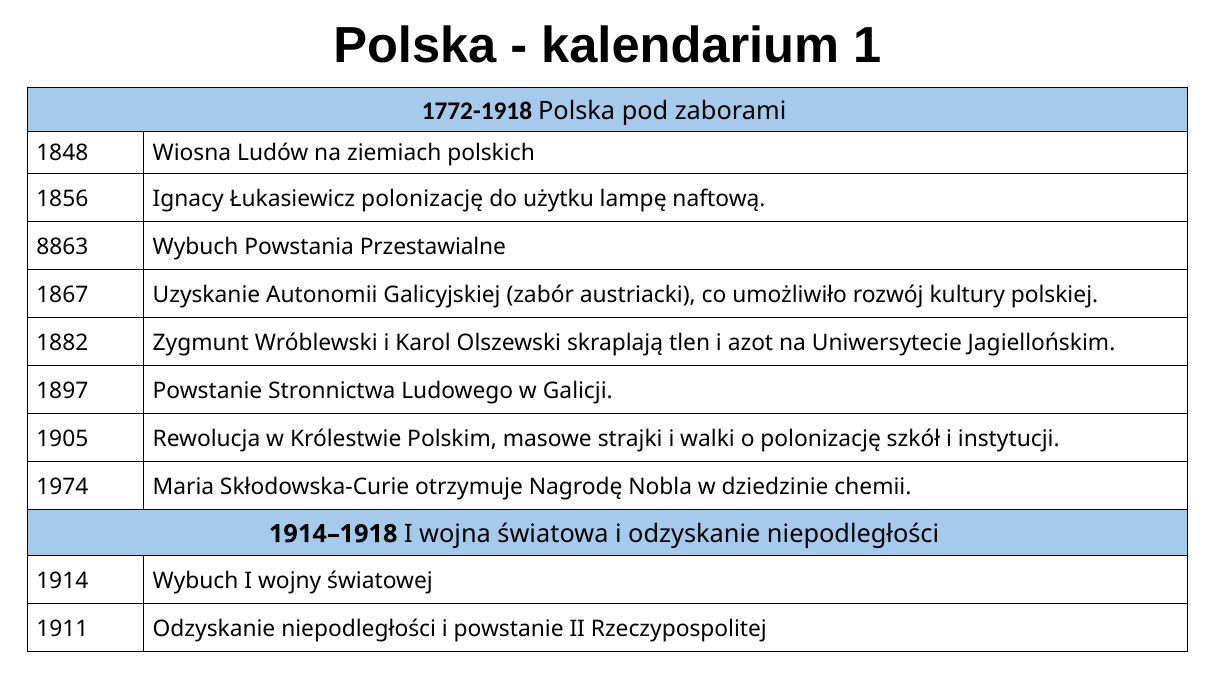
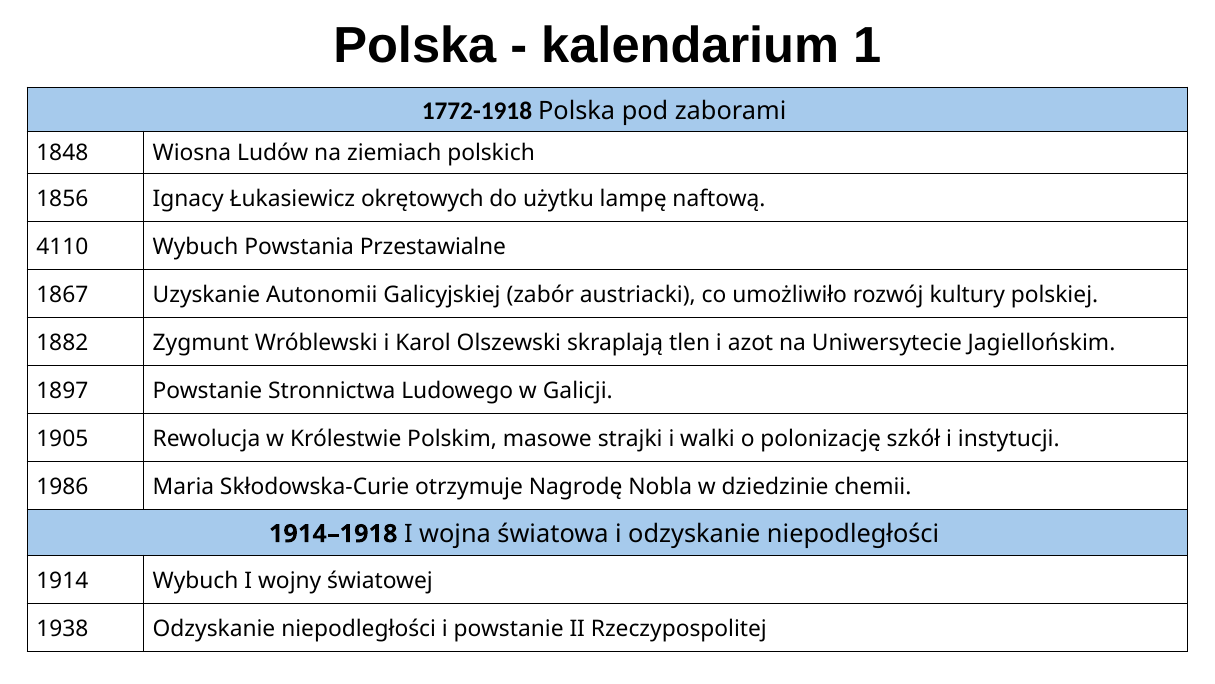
Łukasiewicz polonizację: polonizację -> okrętowych
8863: 8863 -> 4110
1974: 1974 -> 1986
1911: 1911 -> 1938
